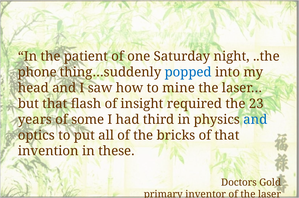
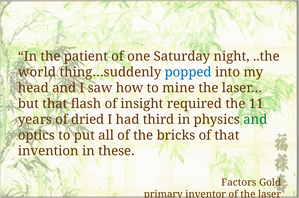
phone: phone -> world
23: 23 -> 11
some: some -> dried
and at (255, 120) colour: blue -> green
Doctors: Doctors -> Factors
